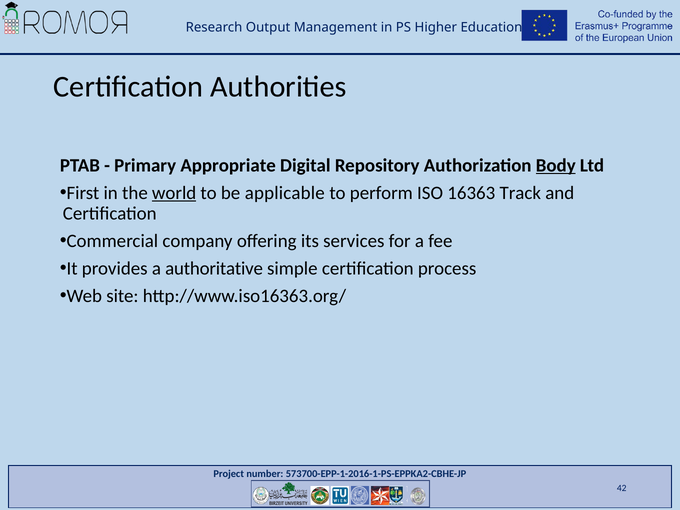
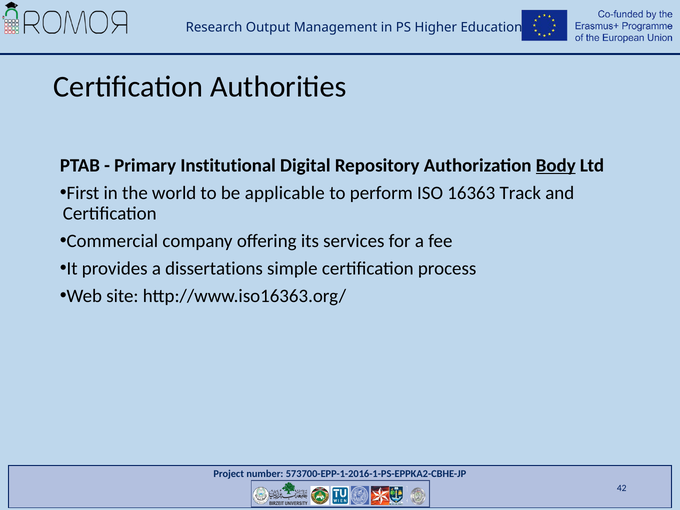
Appropriate: Appropriate -> Institutional
world underline: present -> none
authoritative: authoritative -> dissertations
